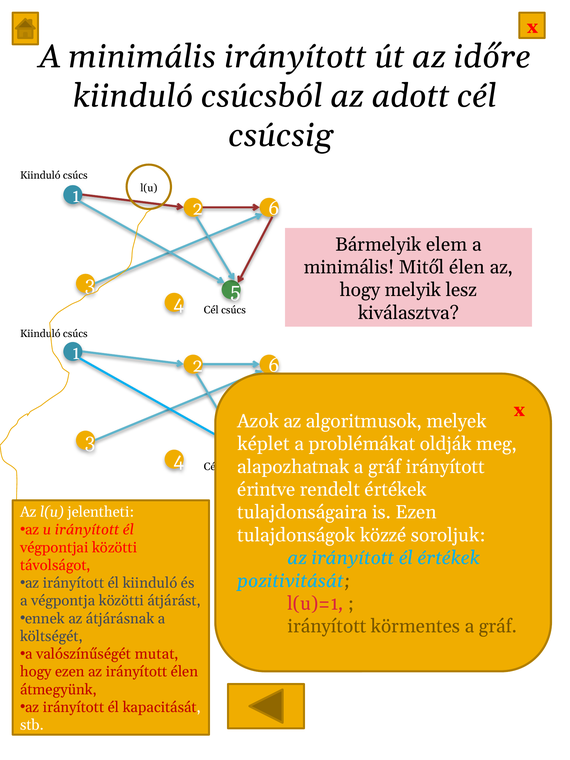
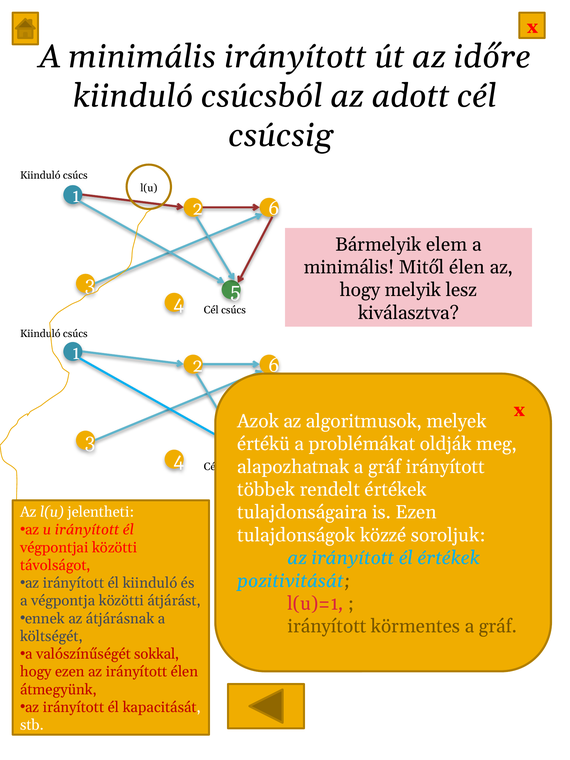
képlet: képlet -> értékü
érintve: érintve -> többek
mutat: mutat -> sokkal
